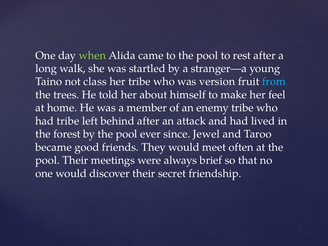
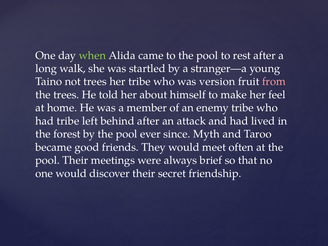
not class: class -> trees
from colour: light blue -> pink
Jewel: Jewel -> Myth
